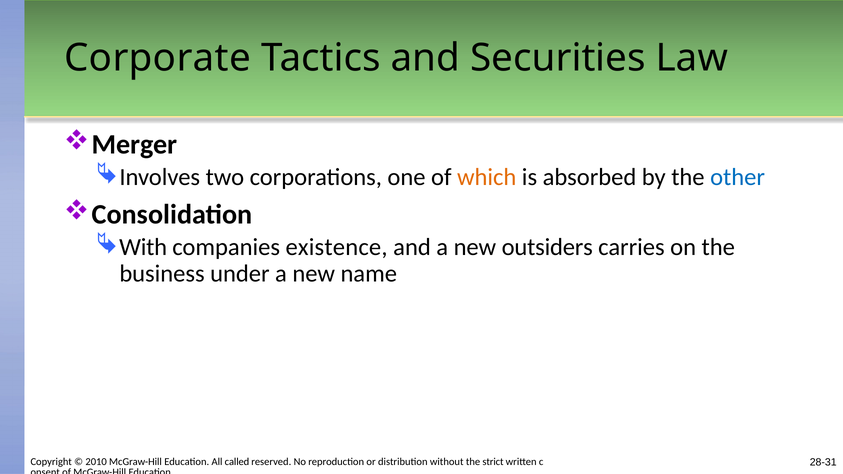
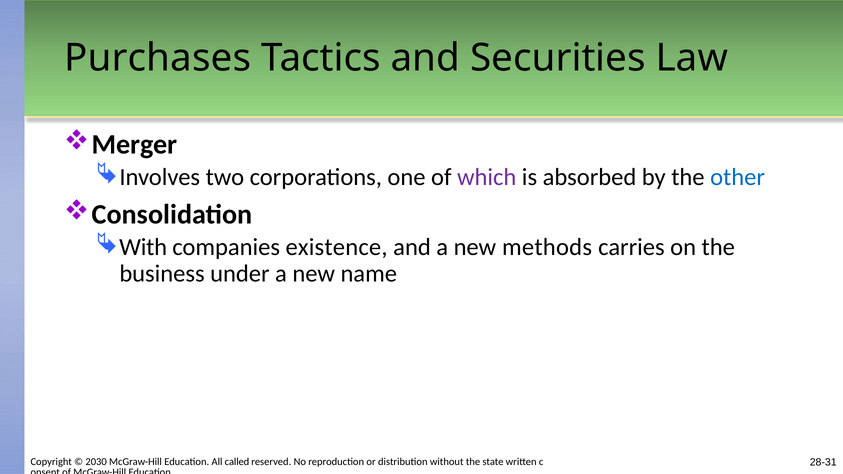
Corporate: Corporate -> Purchases
which colour: orange -> purple
outsiders: outsiders -> methods
2010: 2010 -> 2030
strict: strict -> state
